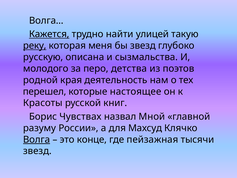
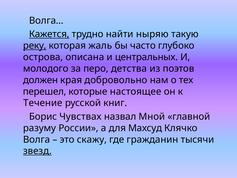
улицей: улицей -> ныряю
меня: меня -> жаль
бы звезд: звезд -> часто
русскую: русскую -> острова
сызмальства: сызмальства -> центральных
родной: родной -> должен
деятельность: деятельность -> добровольно
Красоты: Красоты -> Течение
Волга underline: present -> none
конце: конце -> скажу
пейзажная: пейзажная -> гражданин
звезд at (37, 151) underline: none -> present
